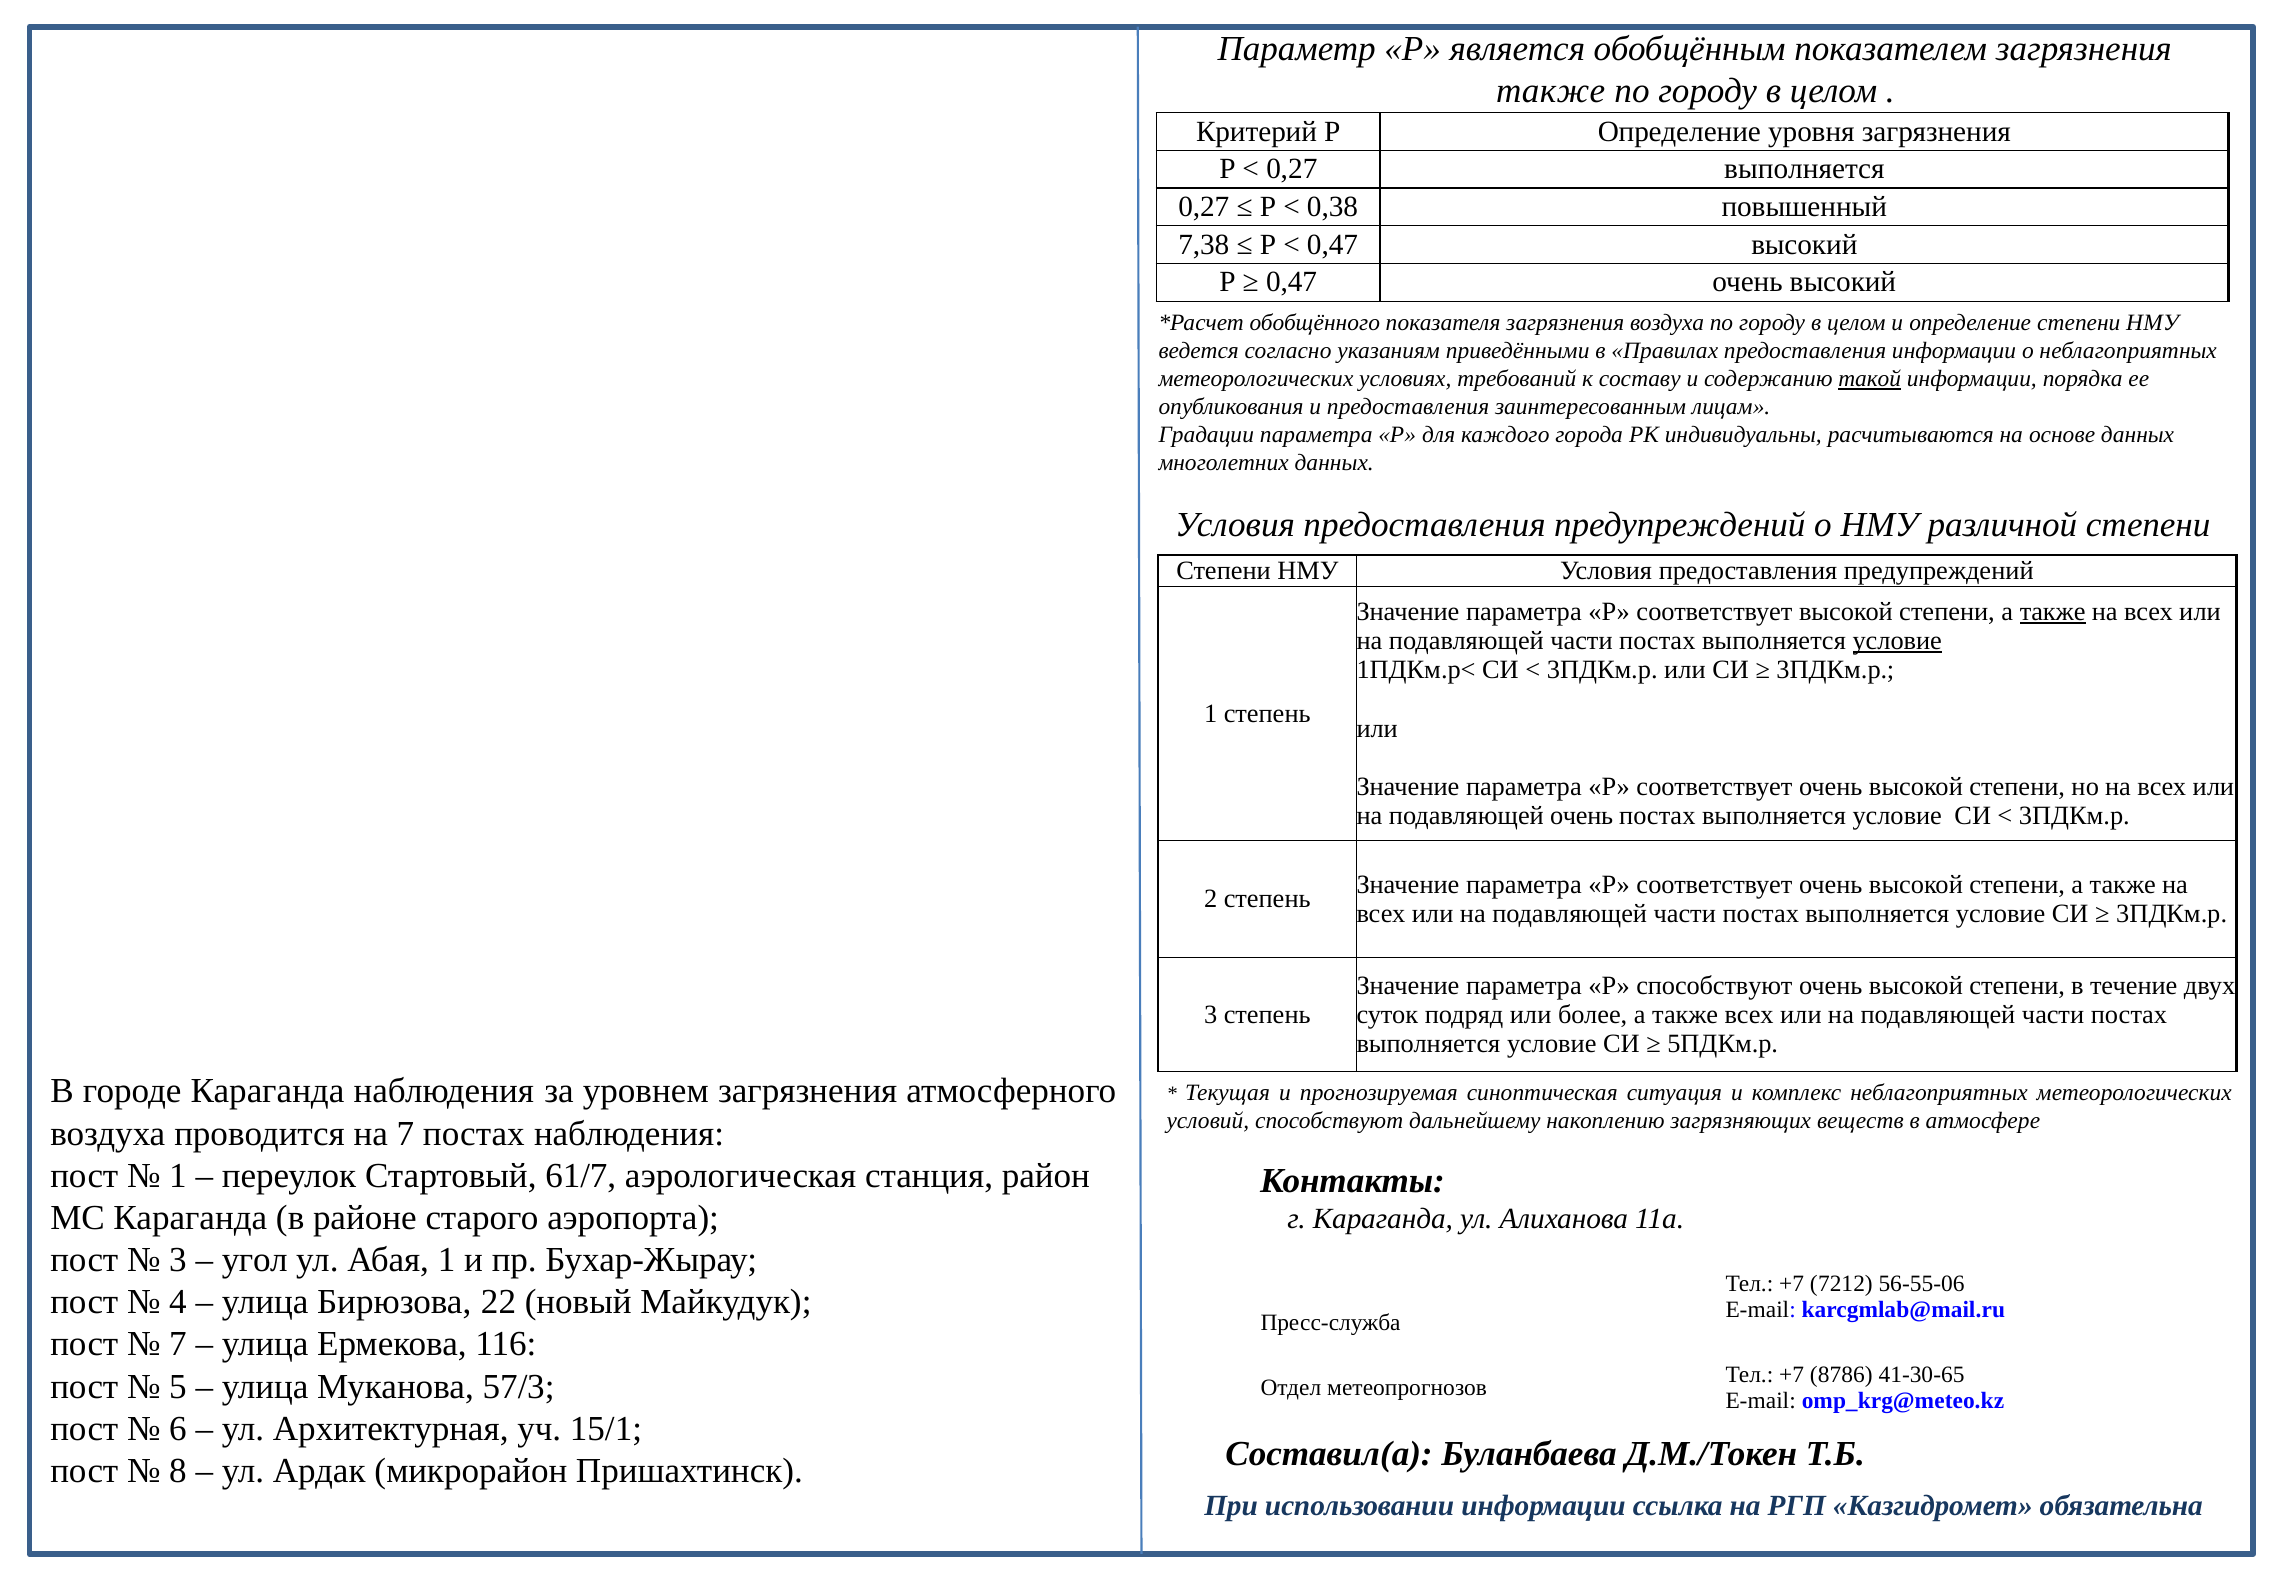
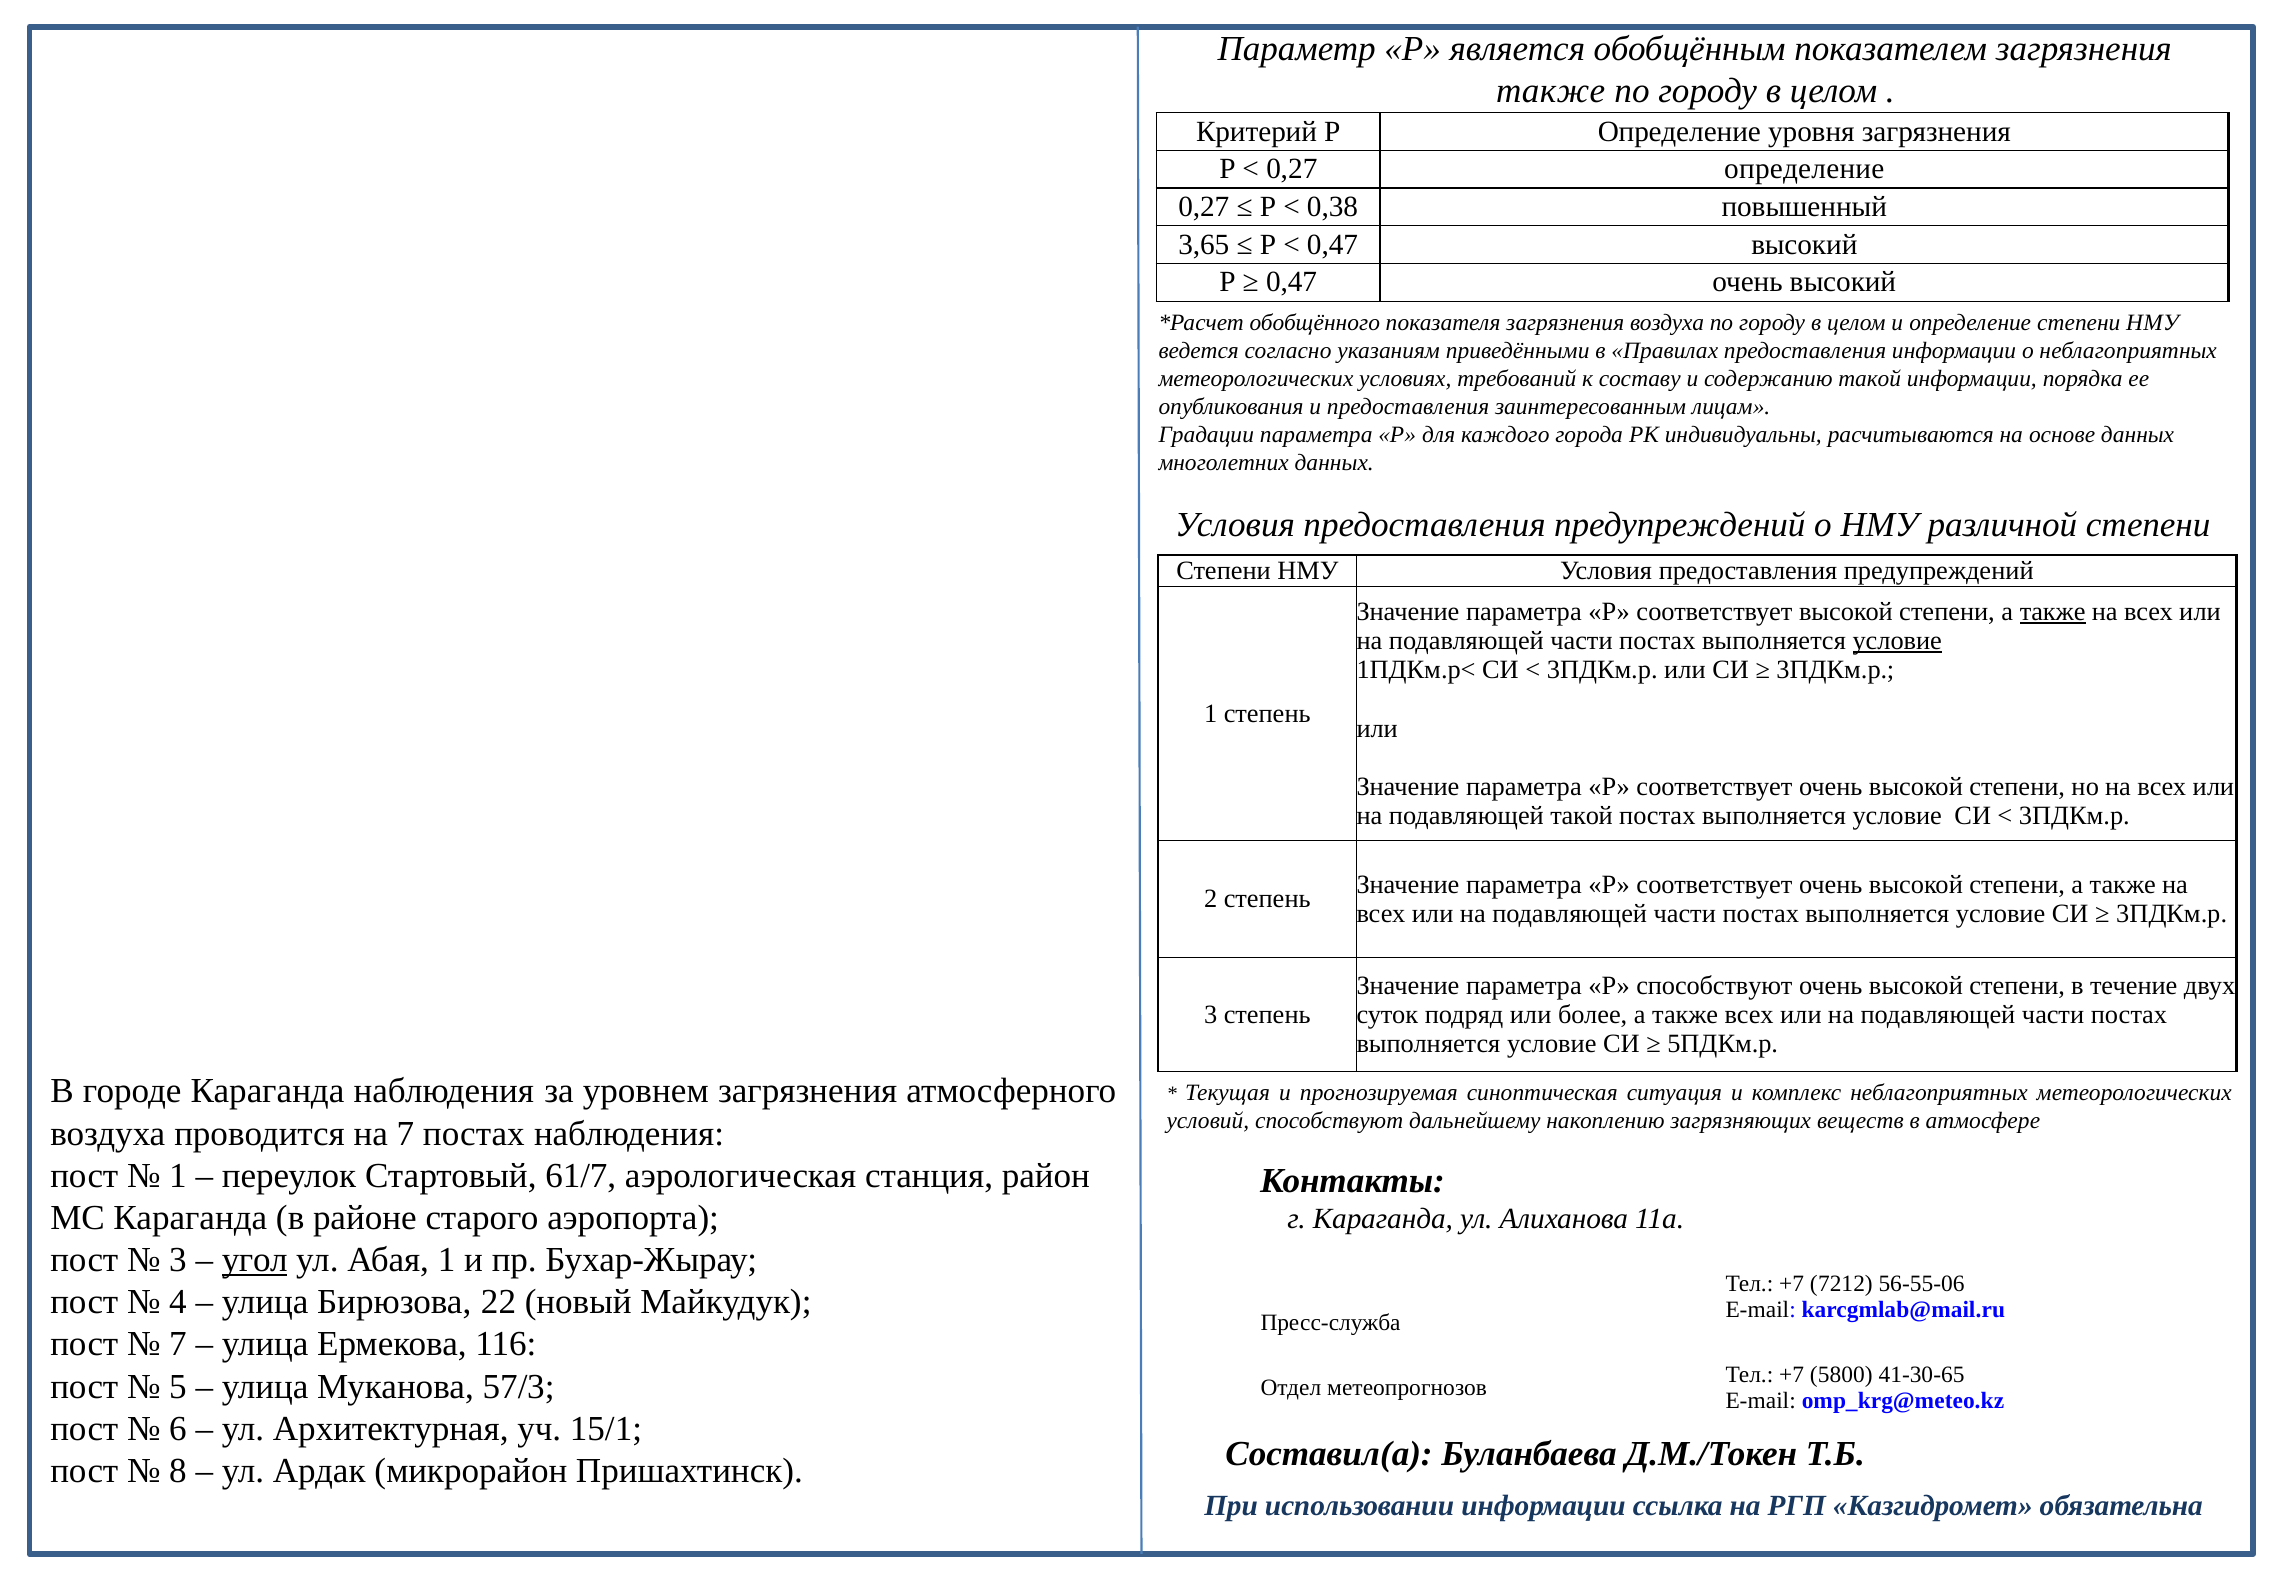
0,27 выполняется: выполняется -> определение
7,38: 7,38 -> 3,65
такой at (1870, 379) underline: present -> none
подавляющей очень: очень -> такой
угол underline: none -> present
8786: 8786 -> 5800
